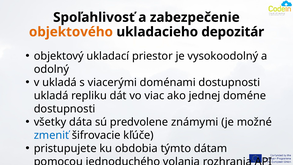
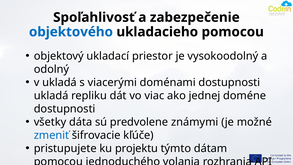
objektového colour: orange -> blue
ukladacieho depozitár: depozitár -> pomocou
obdobia: obdobia -> projektu
